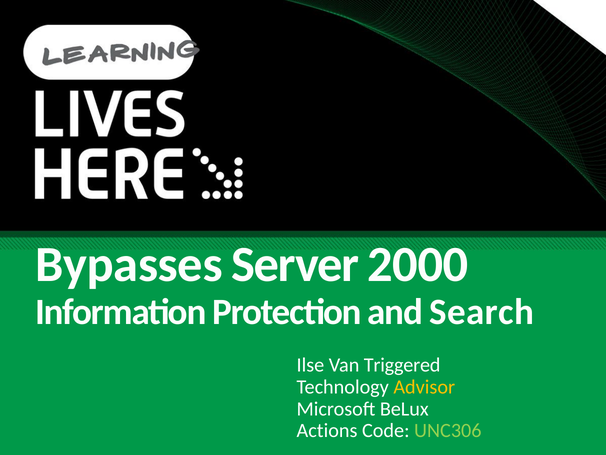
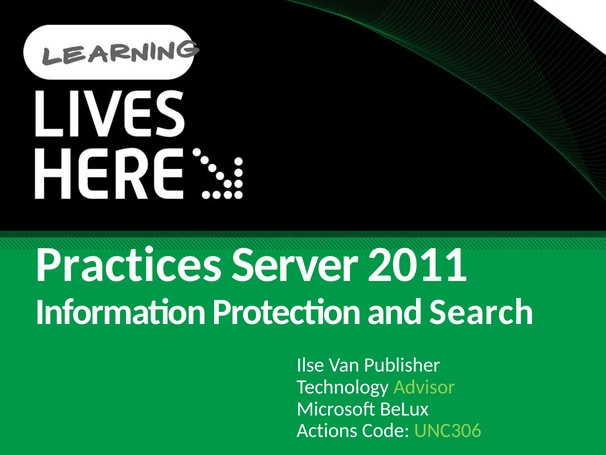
Bypasses: Bypasses -> Practices
2000: 2000 -> 2011
Triggered: Triggered -> Publisher
Advisor colour: yellow -> light green
